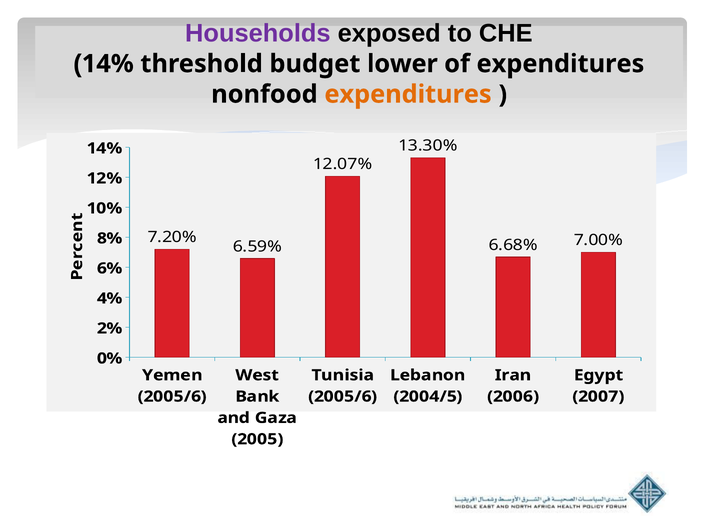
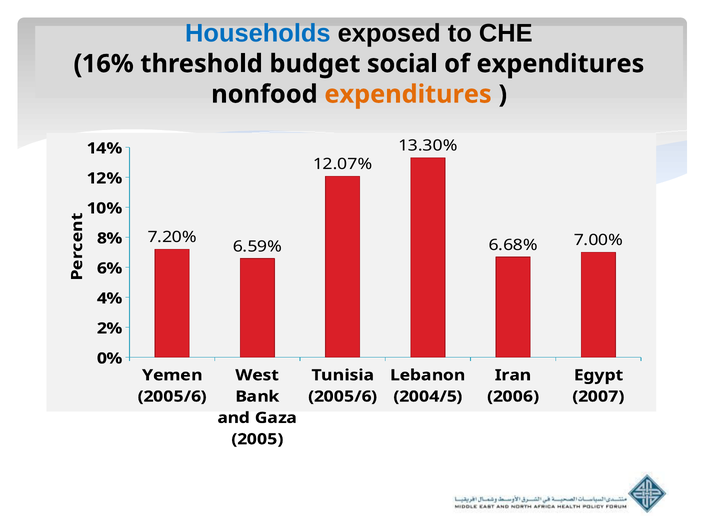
Households colour: purple -> blue
14% at (108, 64): 14% -> 16%
lower: lower -> social
